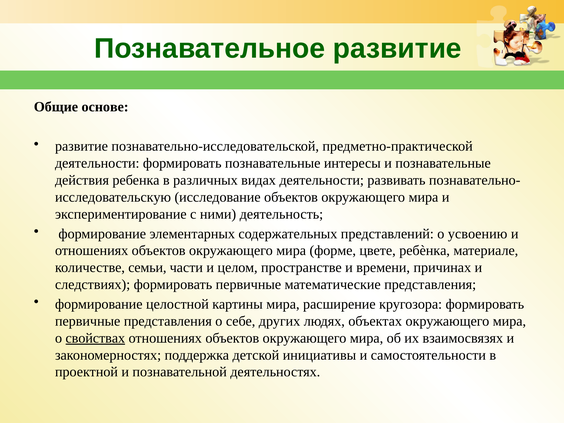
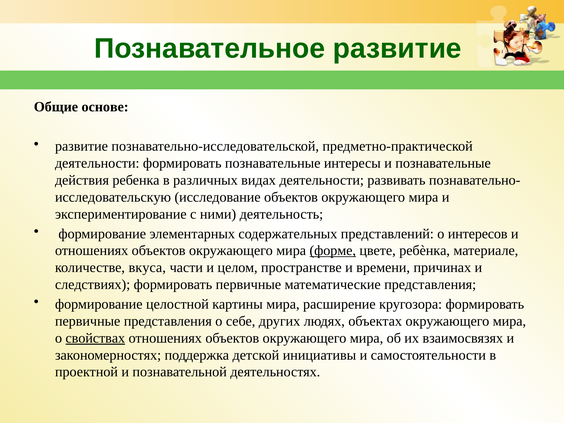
усвоению: усвоению -> интересов
форме underline: none -> present
семьи: семьи -> вкуса
